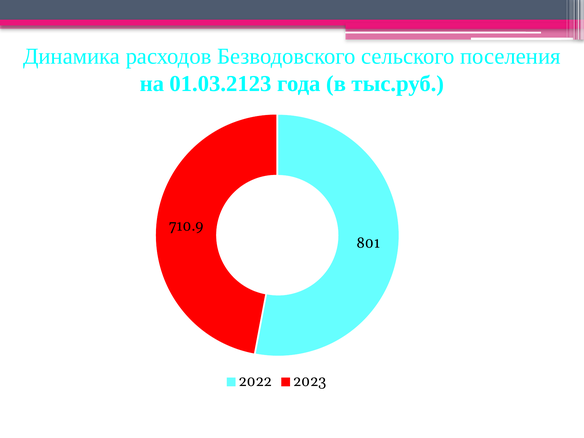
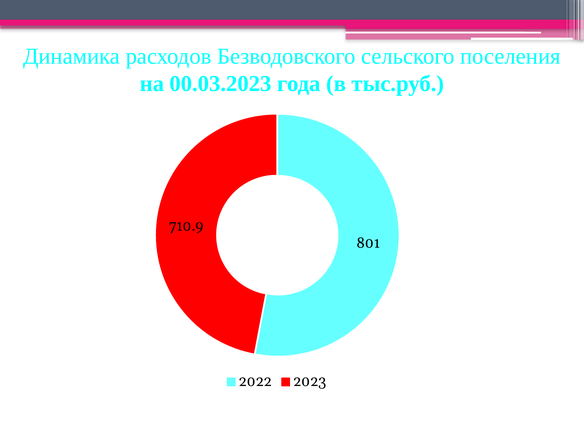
01.03.2123: 01.03.2123 -> 00.03.2023
